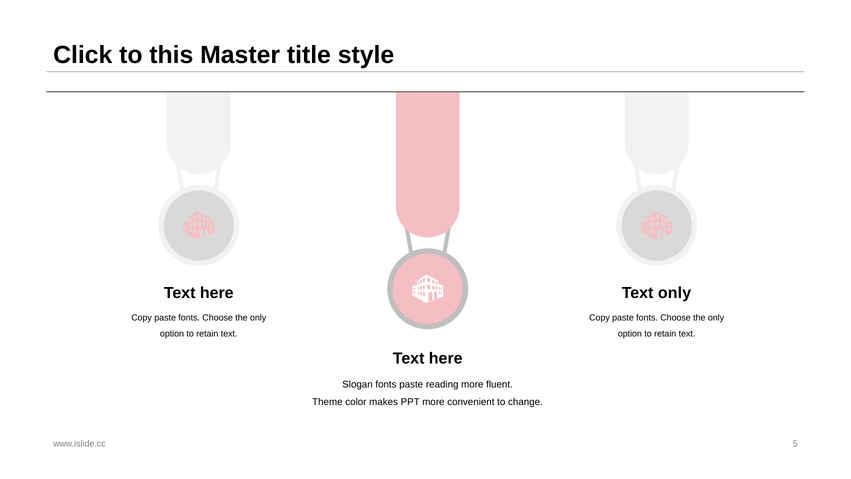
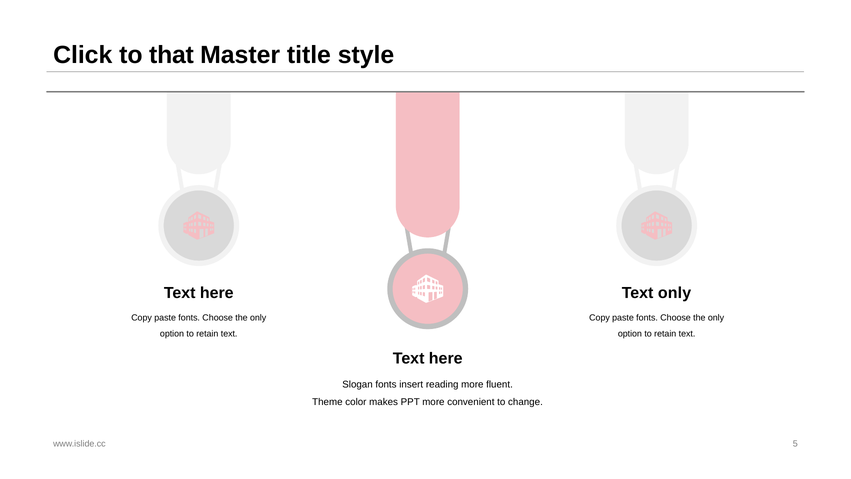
this: this -> that
fonts paste: paste -> insert
